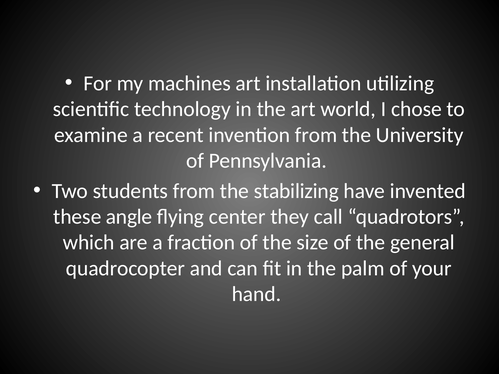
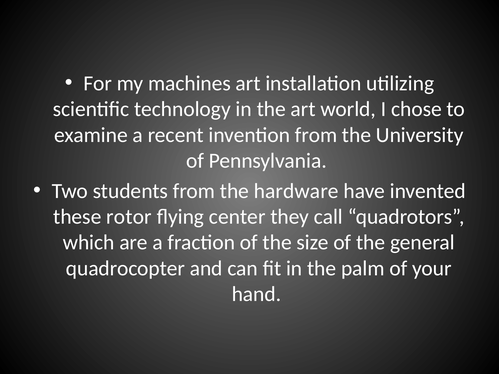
stabilizing: stabilizing -> hardware
angle: angle -> rotor
